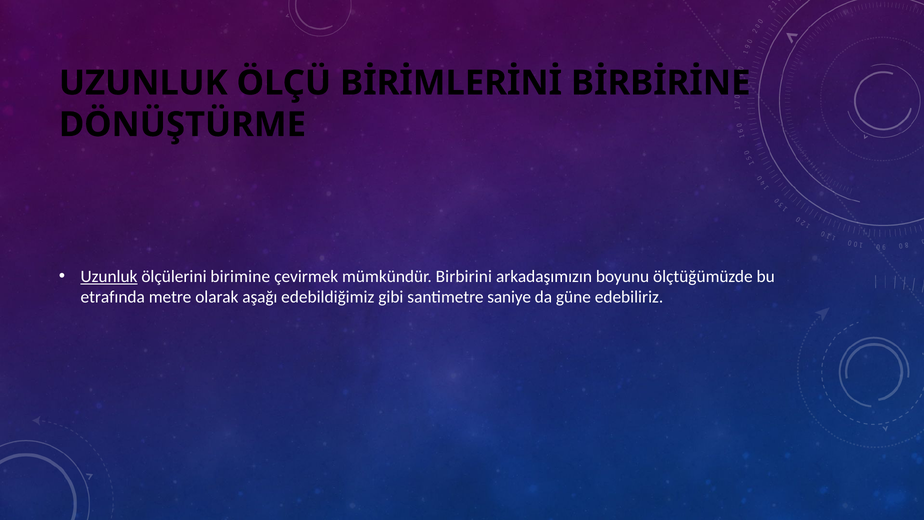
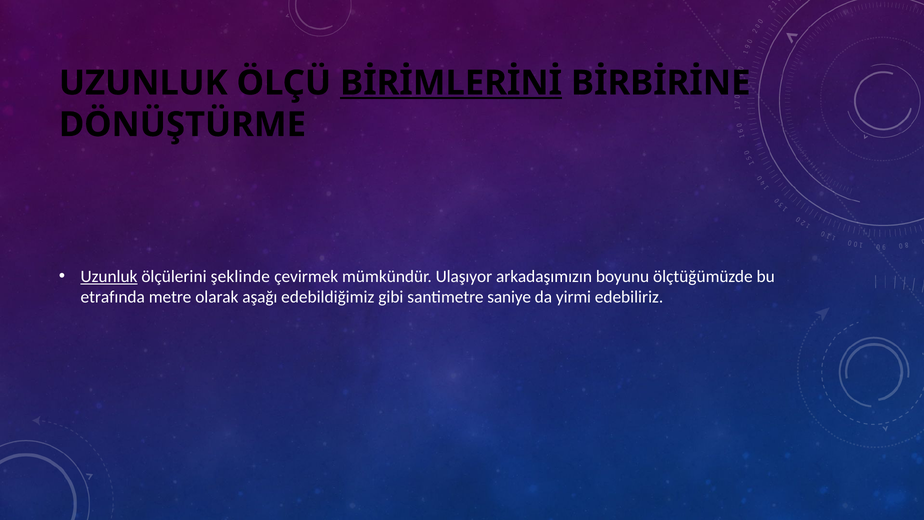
BİRİMLERİNİ underline: none -> present
birimine: birimine -> şeklinde
Birbirini: Birbirini -> Ulaşıyor
güne: güne -> yirmi
